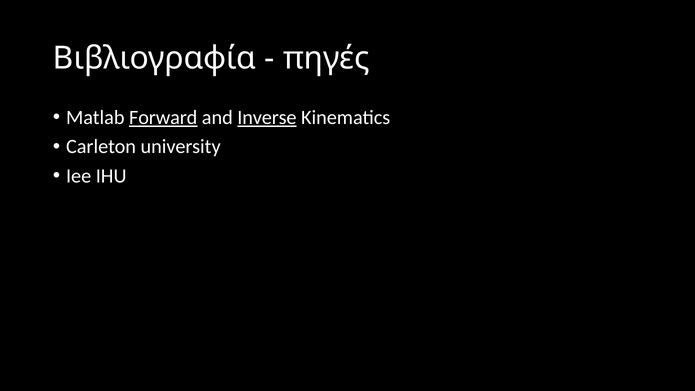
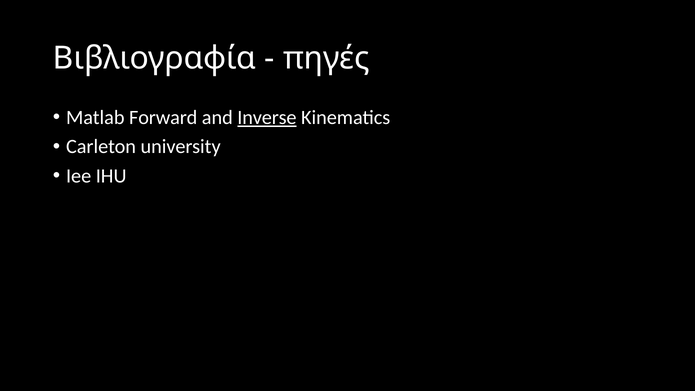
Forward underline: present -> none
